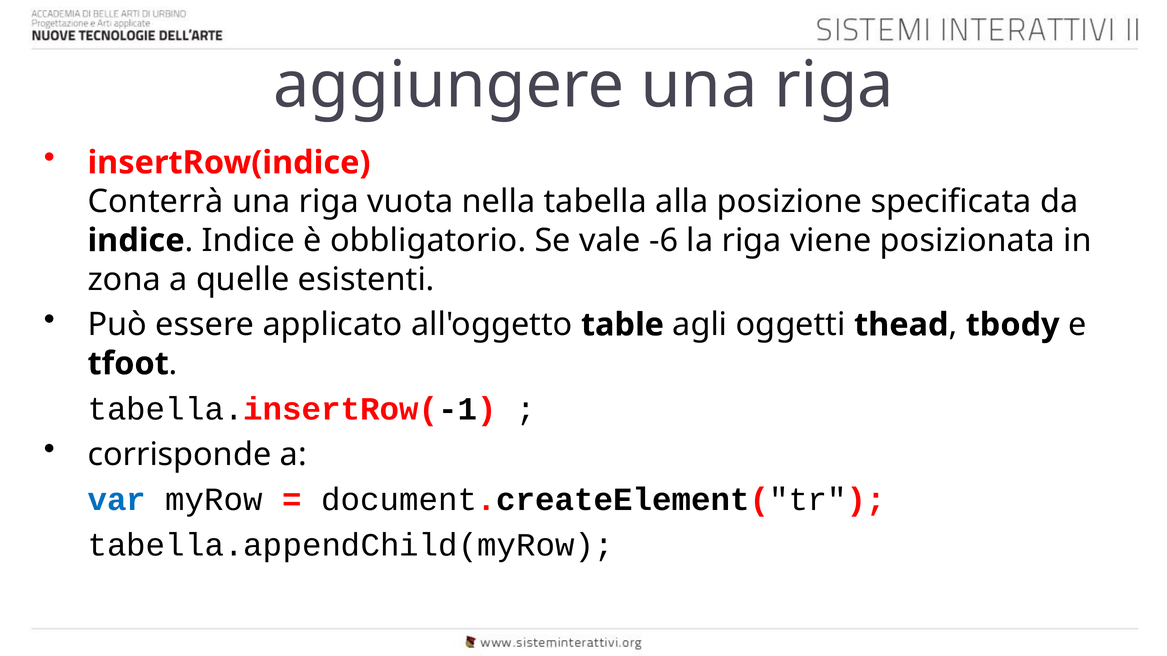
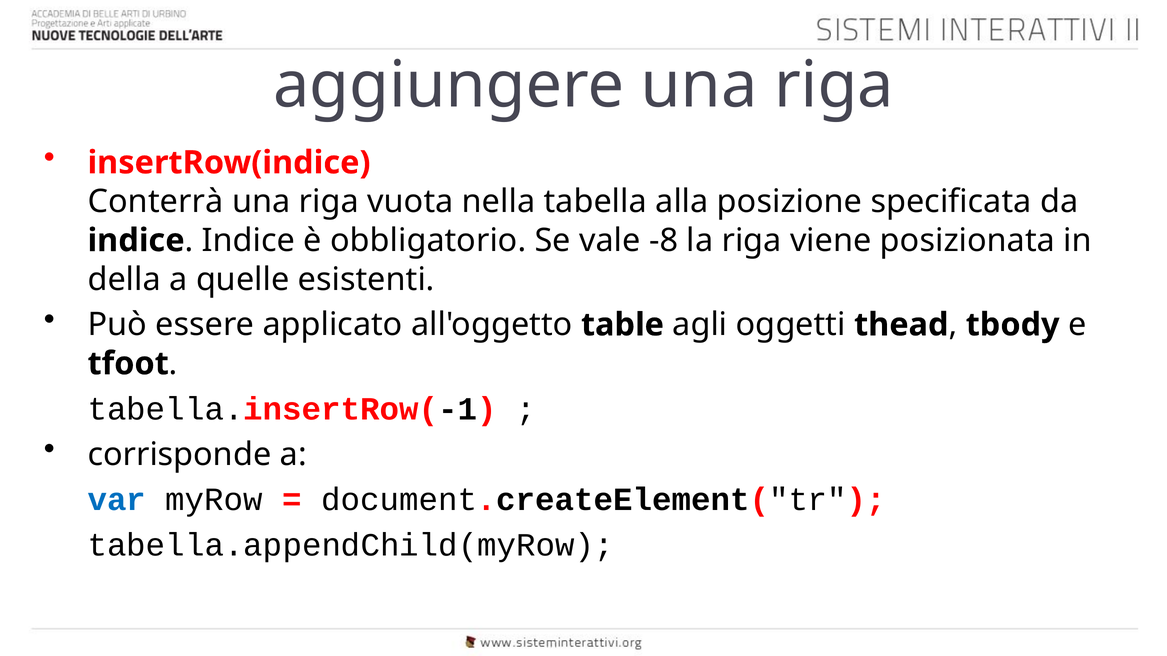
-6: -6 -> -8
zona: zona -> della
